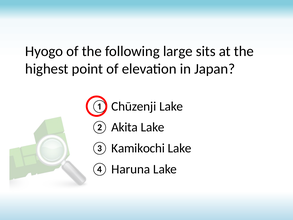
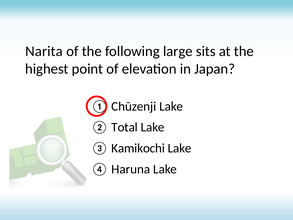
Hyogo: Hyogo -> Narita
Akita: Akita -> Total
